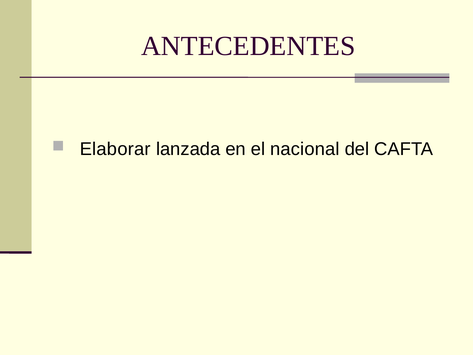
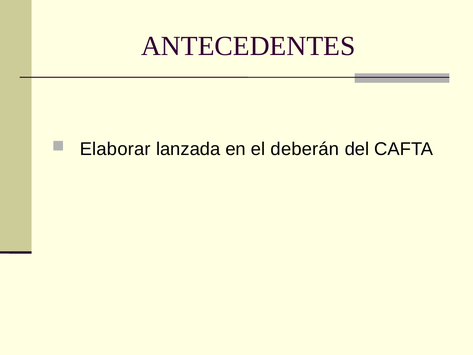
nacional: nacional -> deberán
